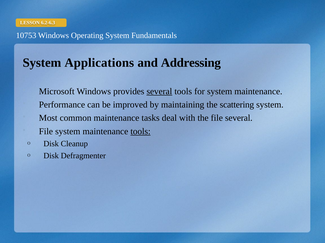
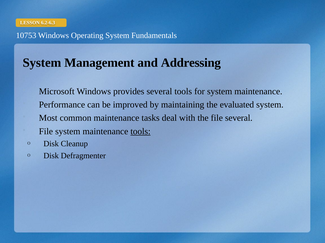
Applications: Applications -> Management
several at (159, 92) underline: present -> none
scattering: scattering -> evaluated
